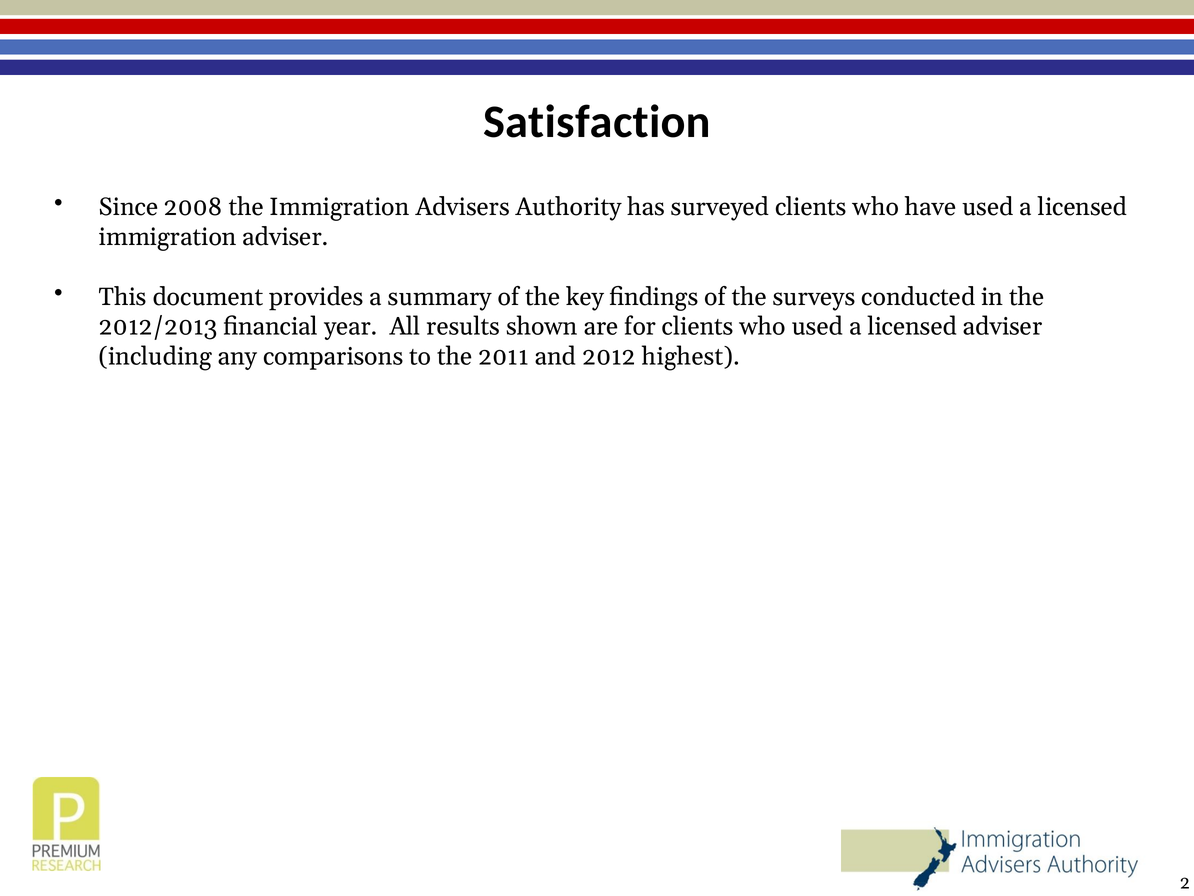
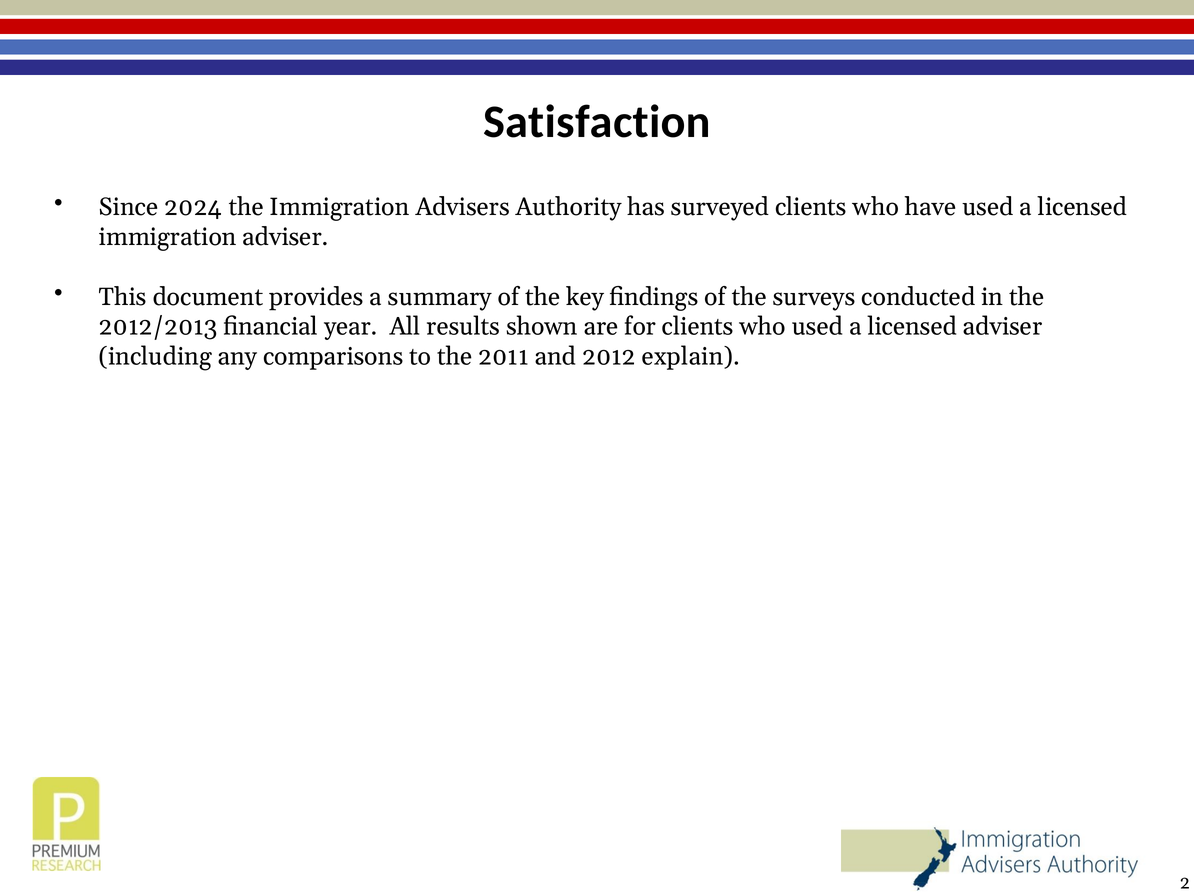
2008: 2008 -> 2024
highest: highest -> explain
